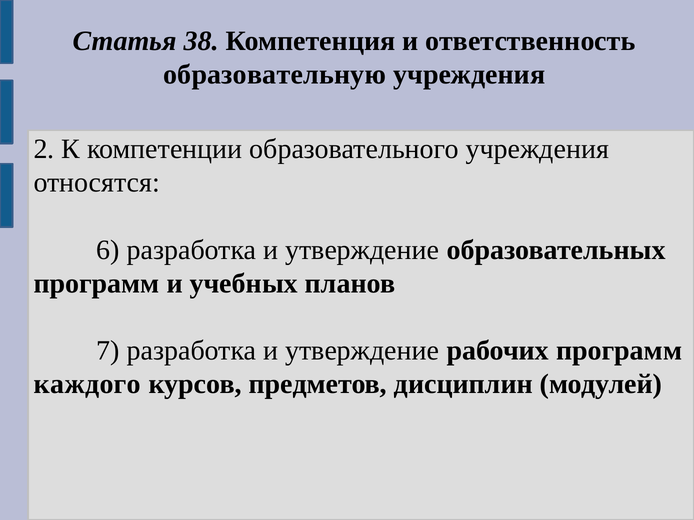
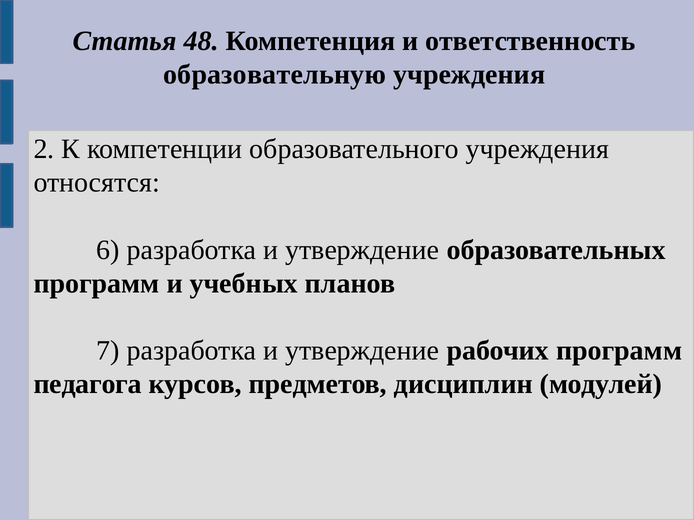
38: 38 -> 48
каждого: каждого -> педагога
